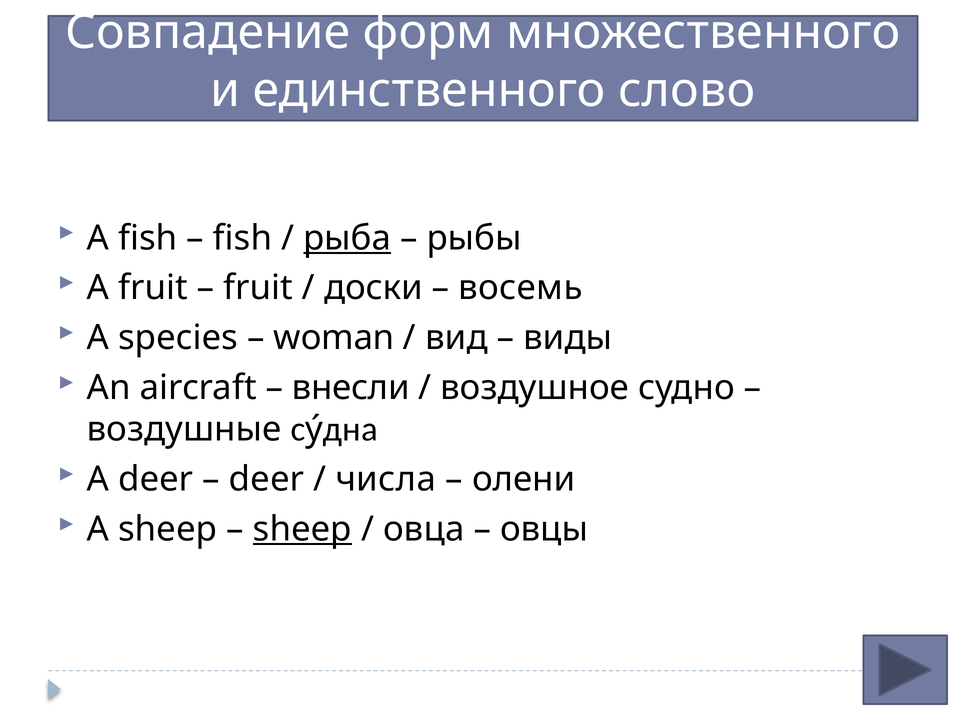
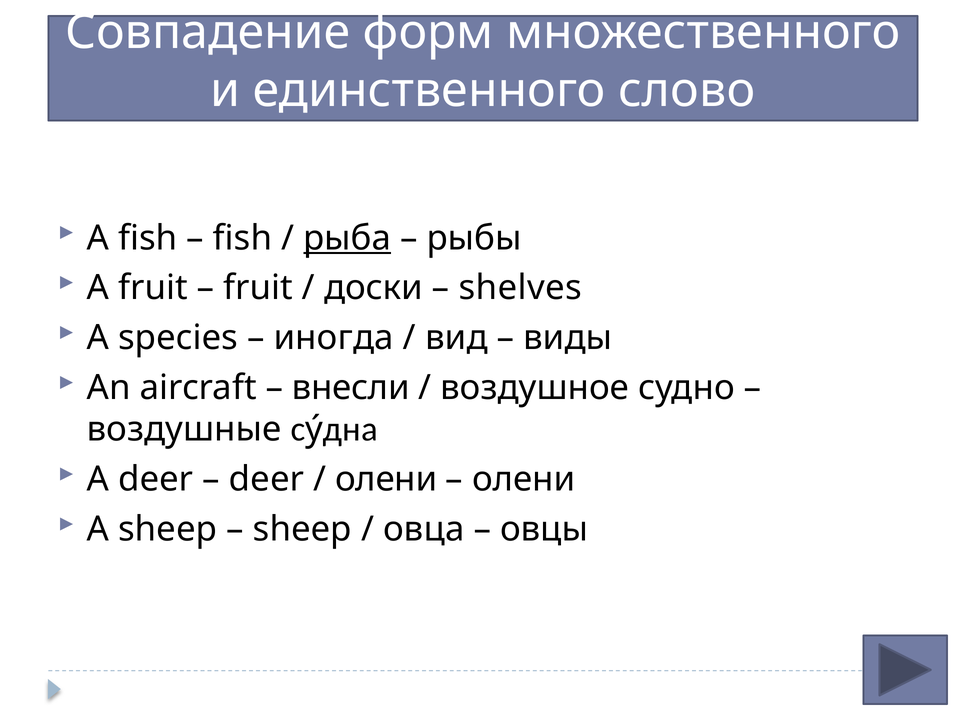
восемь: восемь -> shelves
woman: woman -> иногда
числа at (386, 480): числа -> олени
sheep at (302, 530) underline: present -> none
